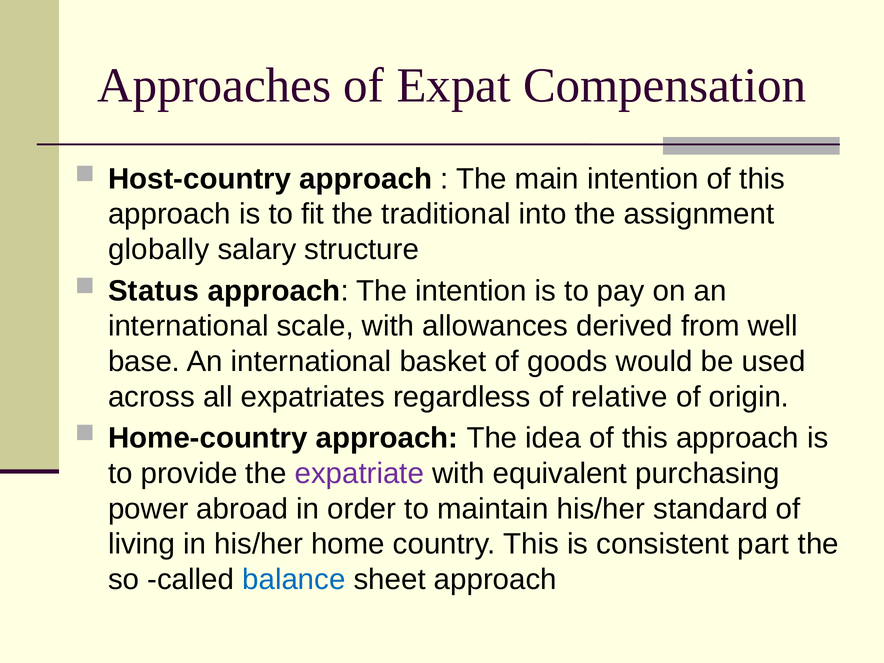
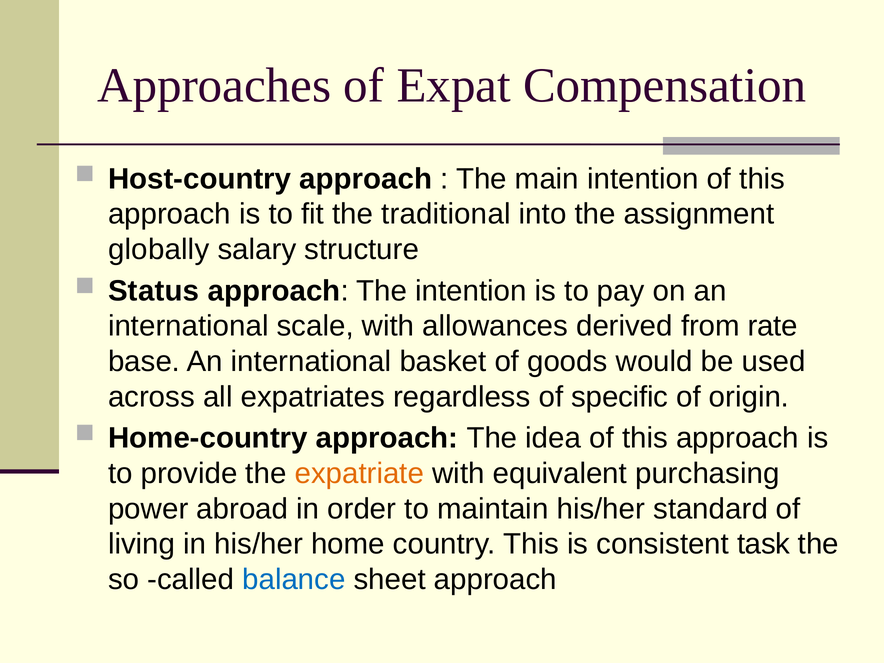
well: well -> rate
relative: relative -> specific
expatriate colour: purple -> orange
part: part -> task
